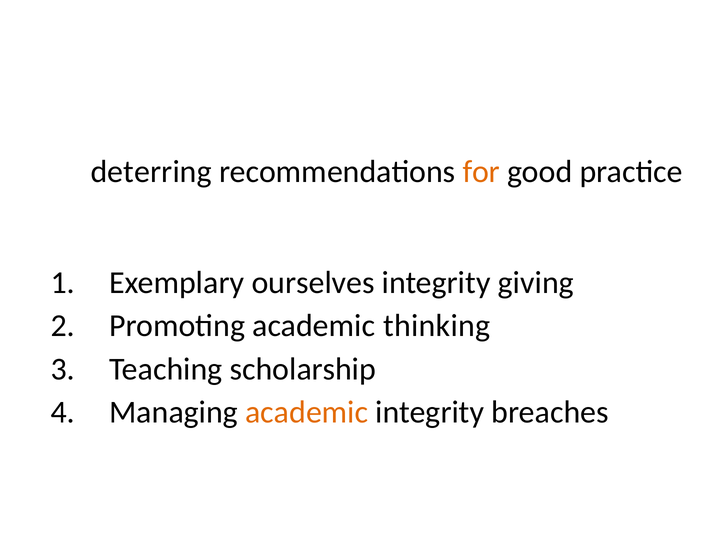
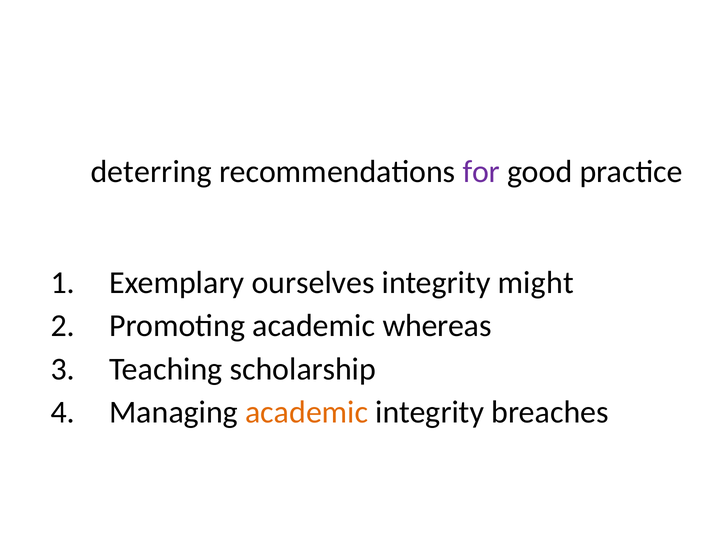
for colour: orange -> purple
giving: giving -> might
thinking: thinking -> whereas
